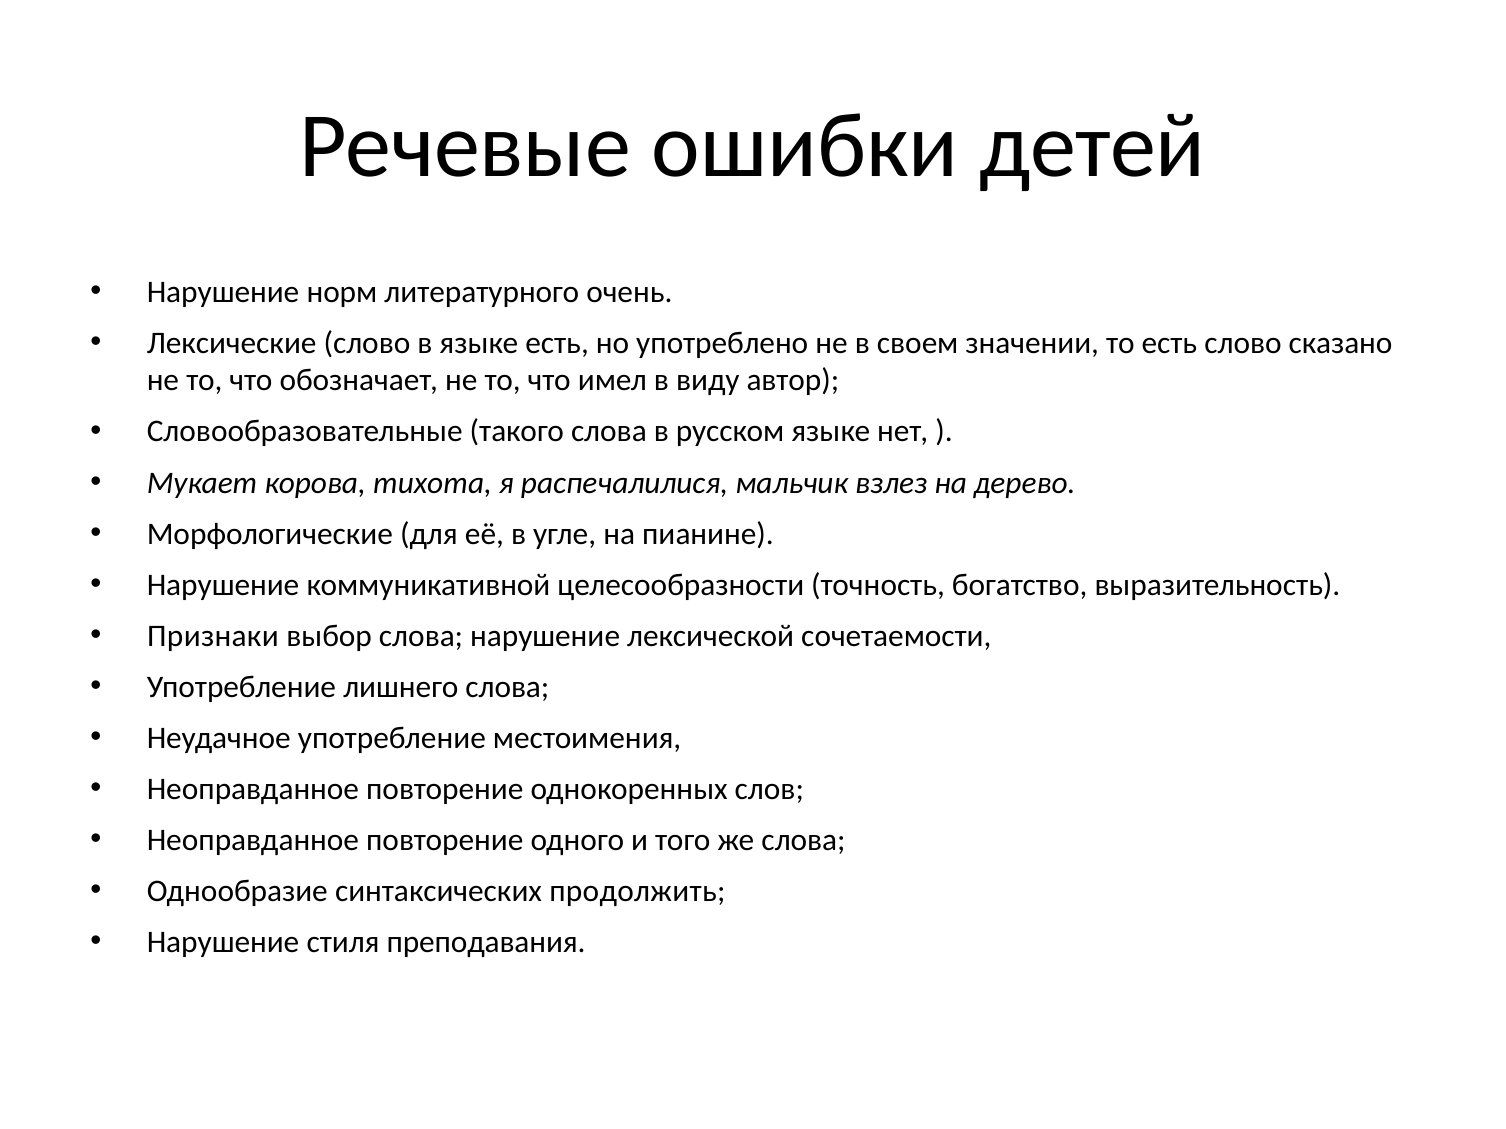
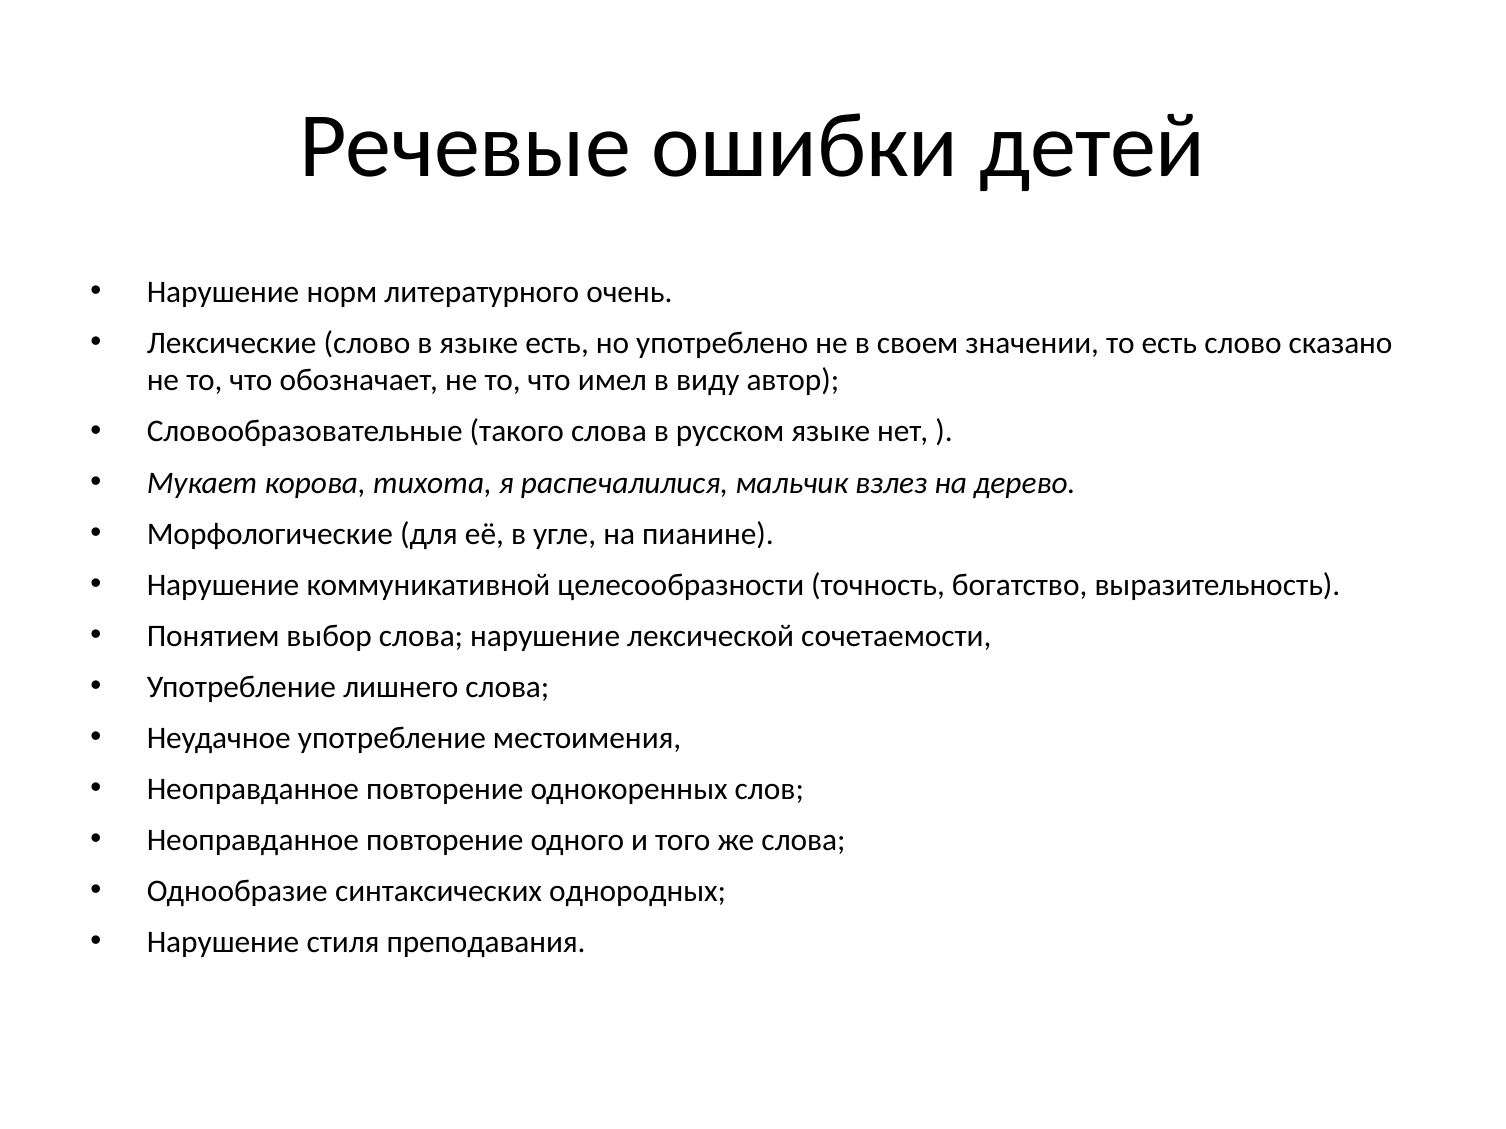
Признаки: Признаки -> Понятием
продолжить: продолжить -> однородных
